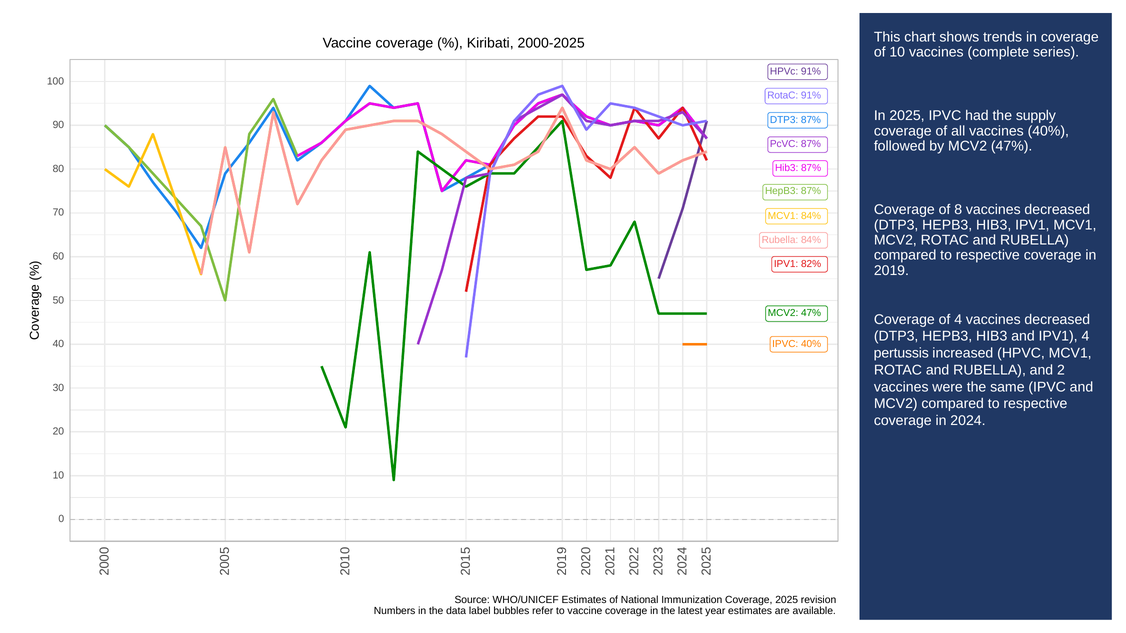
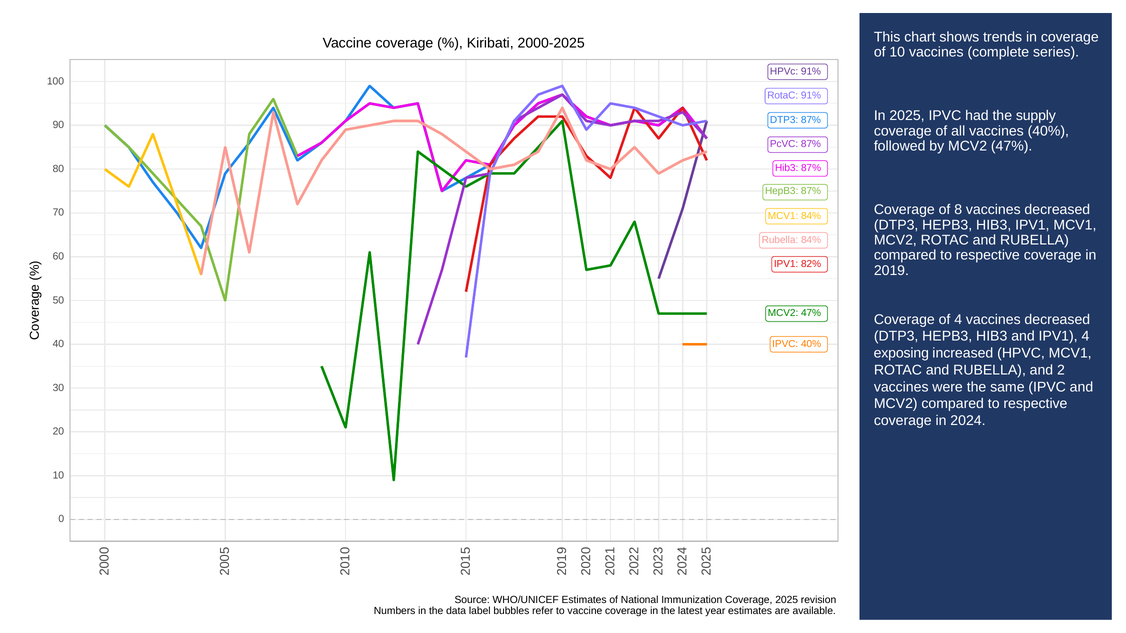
pertussis: pertussis -> exposing
